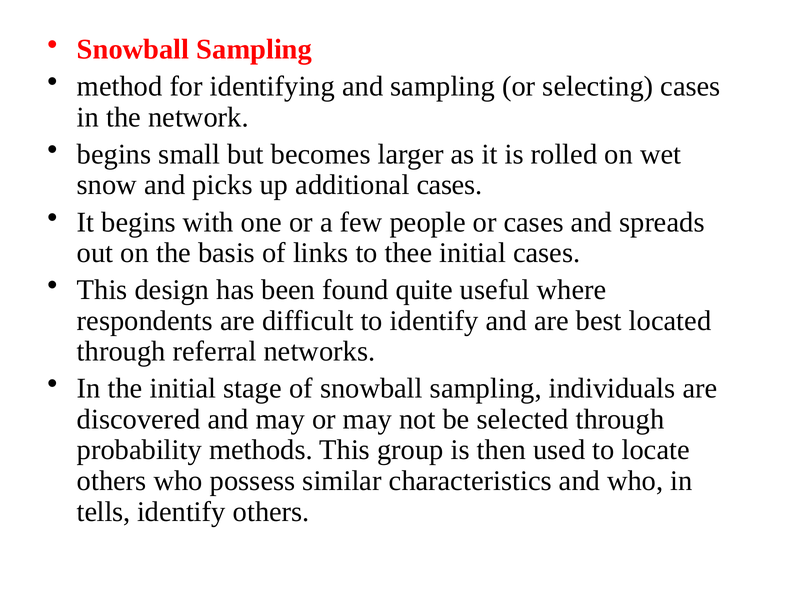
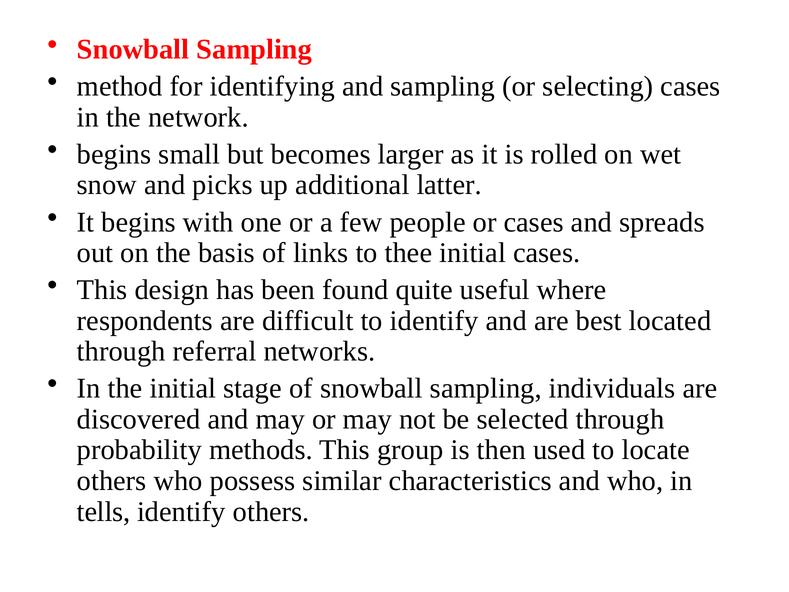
additional cases: cases -> latter
